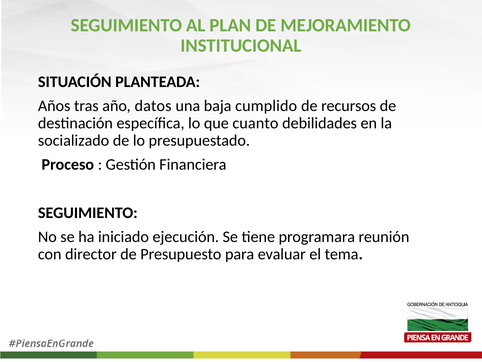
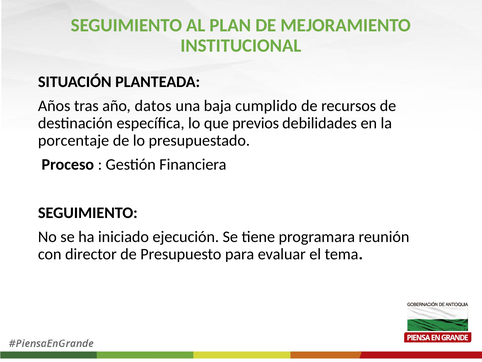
cuanto: cuanto -> previos
socializado: socializado -> porcentaje
